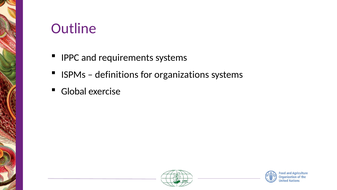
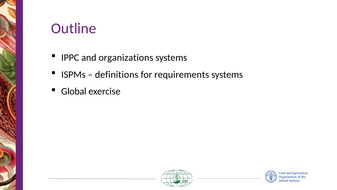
requirements: requirements -> organizations
organizations: organizations -> requirements
